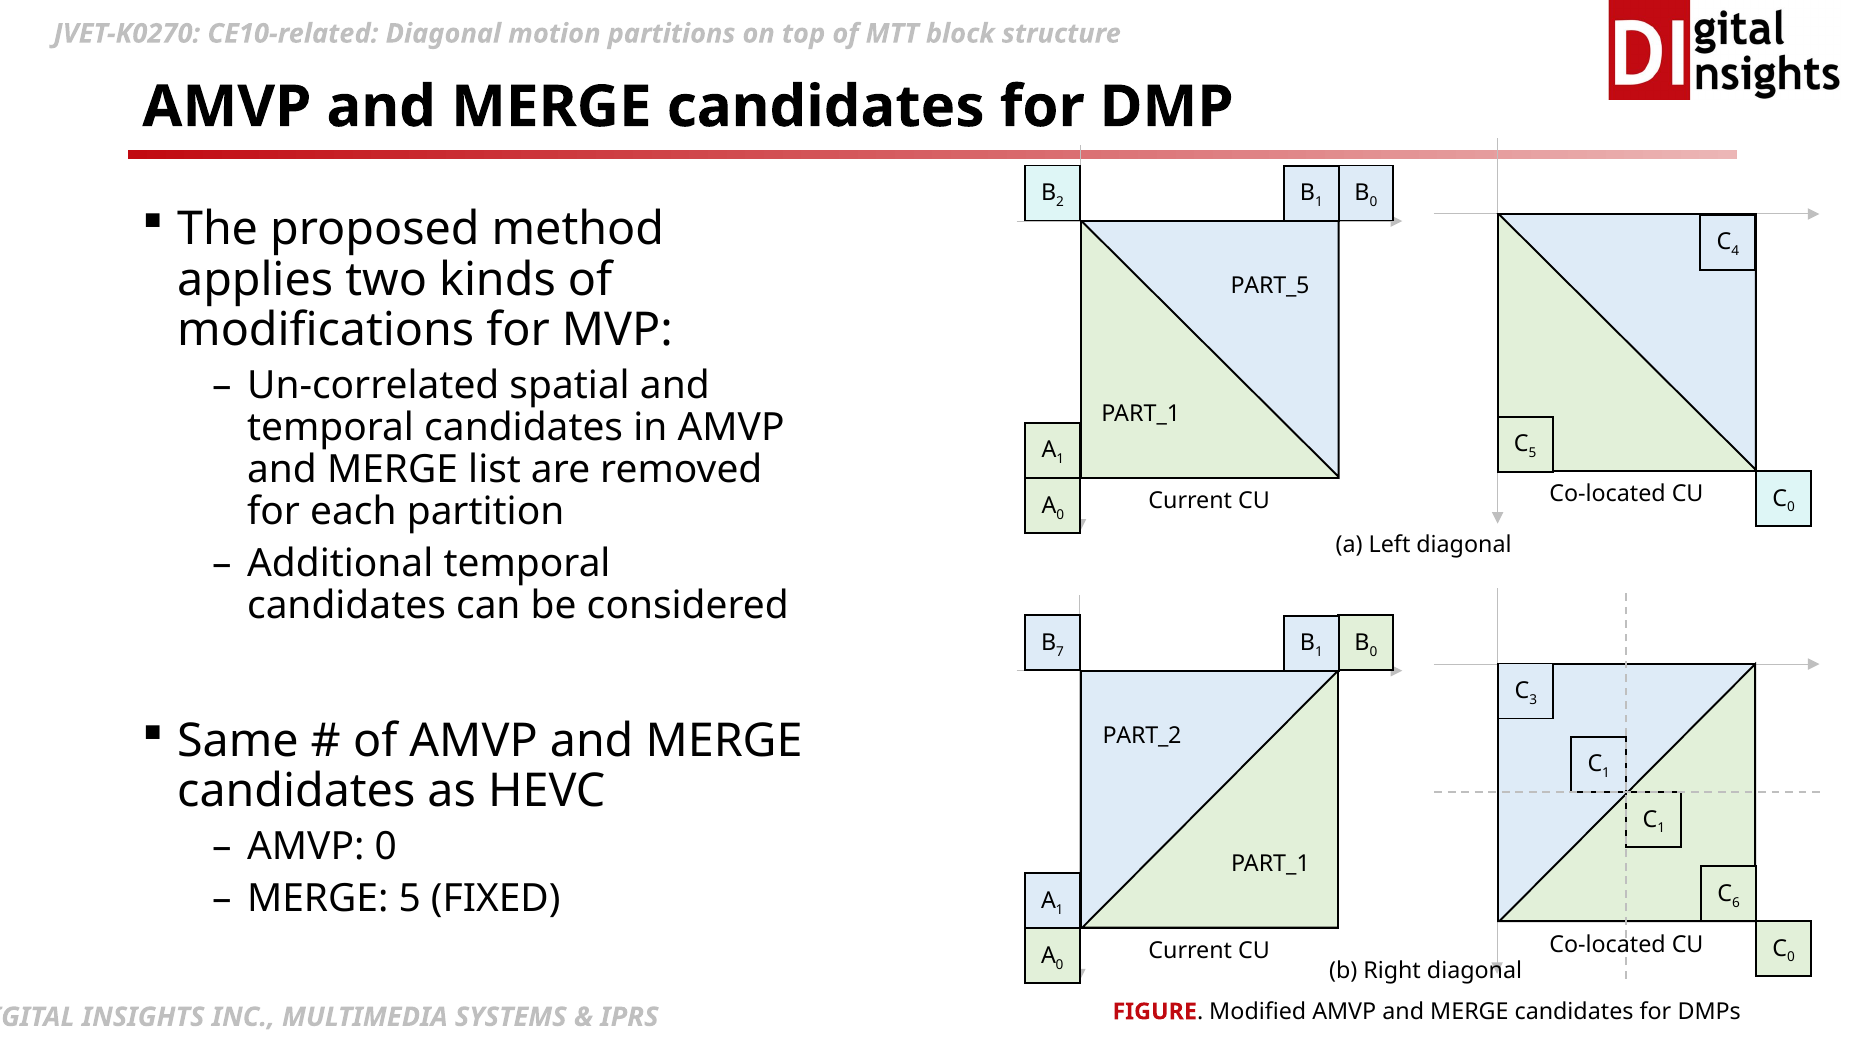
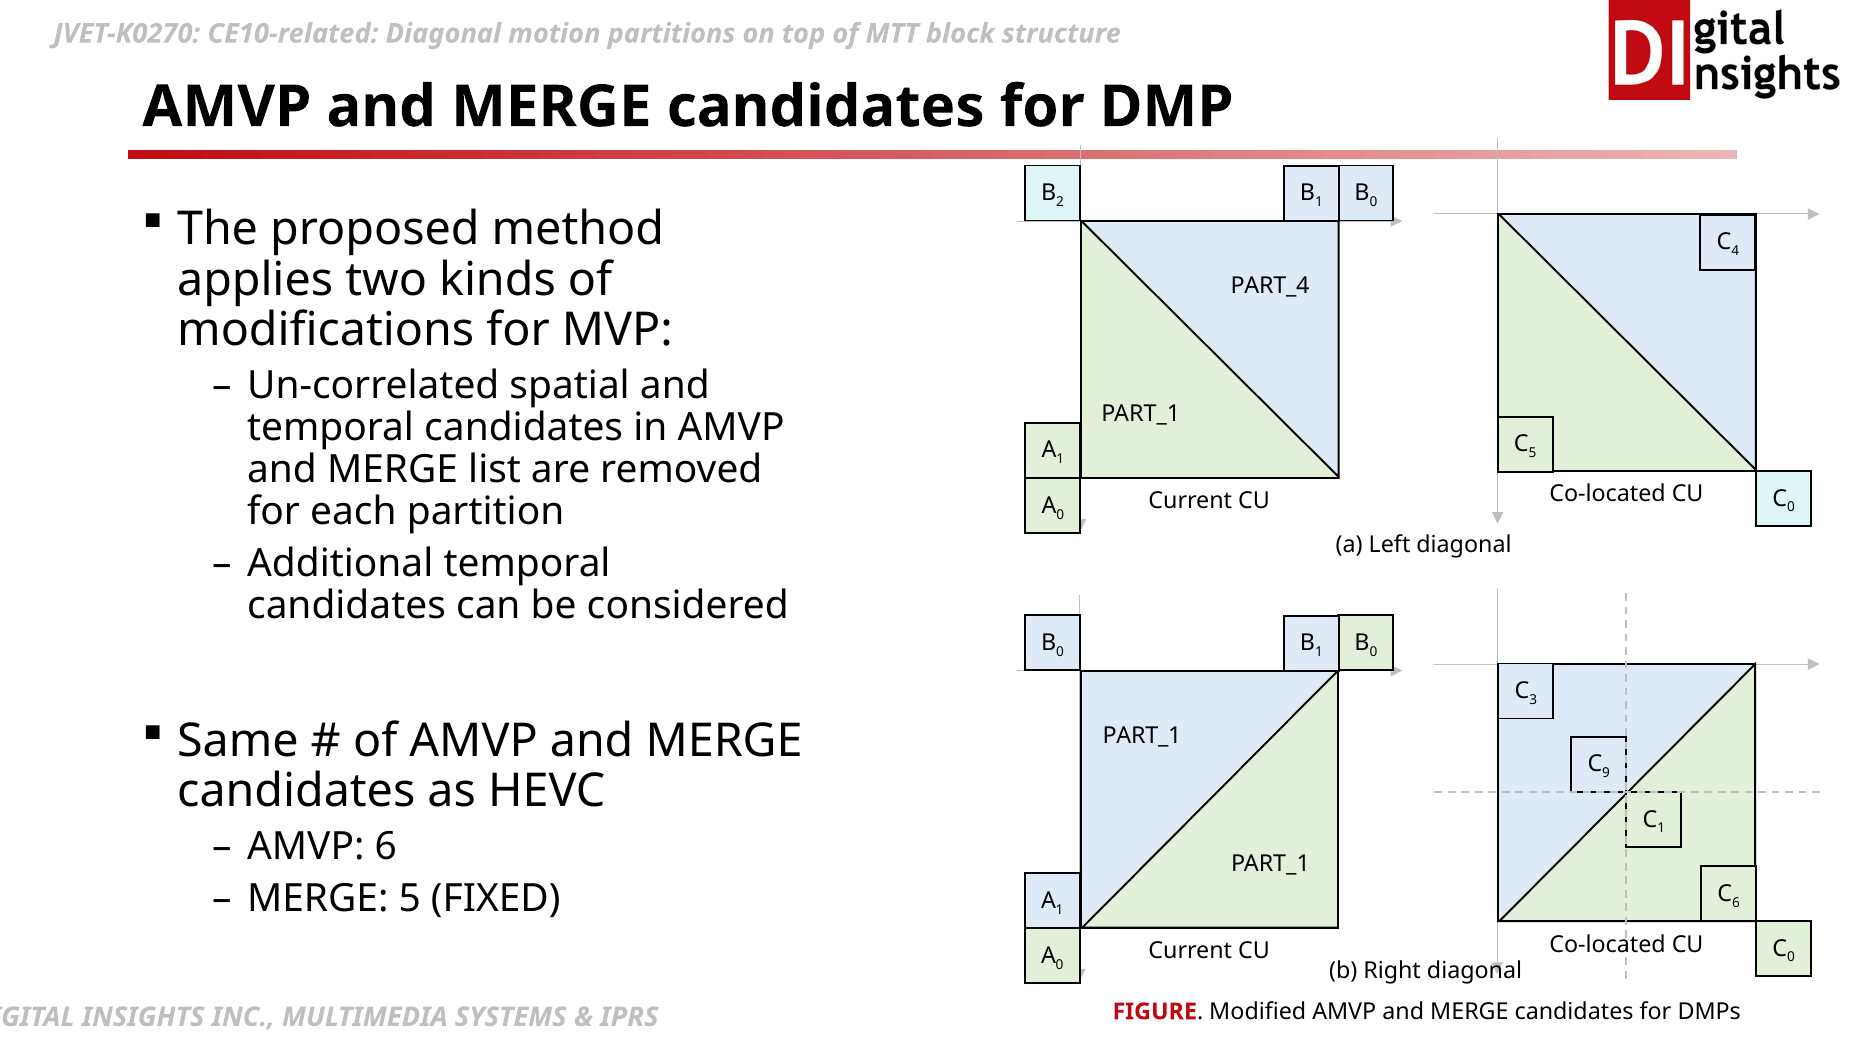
PART_5: PART_5 -> PART_4
7 at (1060, 652): 7 -> 0
PART_2 at (1142, 735): PART_2 -> PART_1
1 at (1606, 773): 1 -> 9
AMVP 0: 0 -> 6
